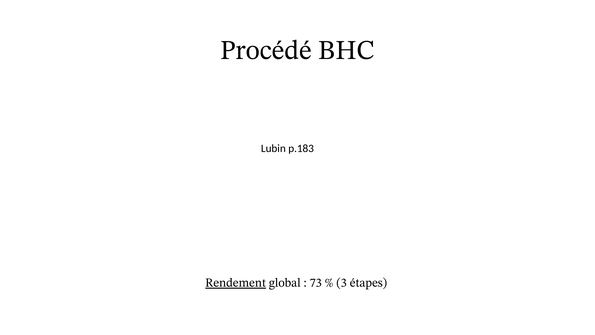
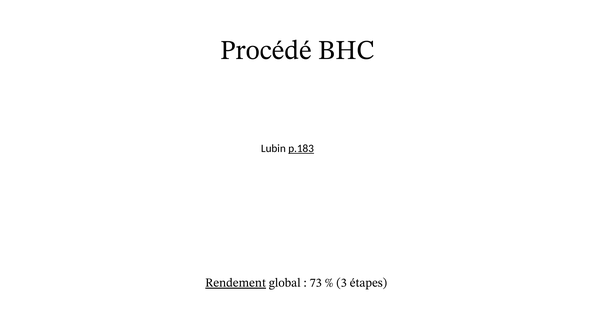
p.183 underline: none -> present
